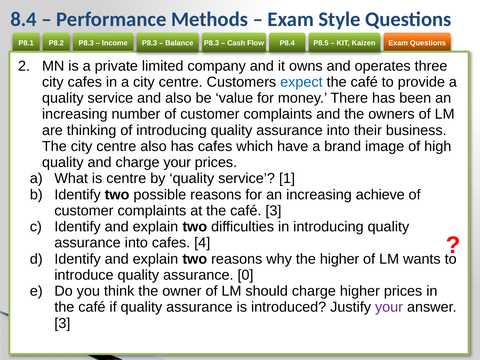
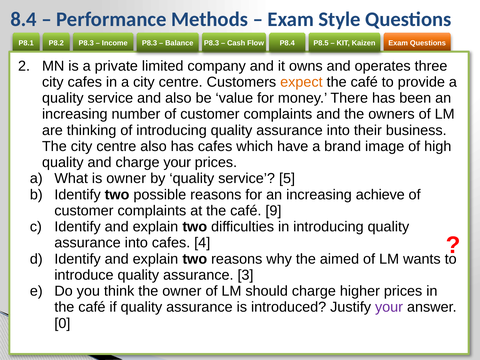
expect colour: blue -> orange
is centre: centre -> owner
1: 1 -> 5
café 3: 3 -> 9
the higher: higher -> aimed
0: 0 -> 3
3 at (62, 323): 3 -> 0
